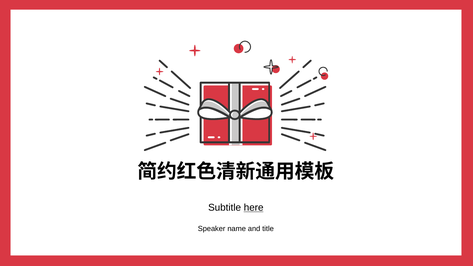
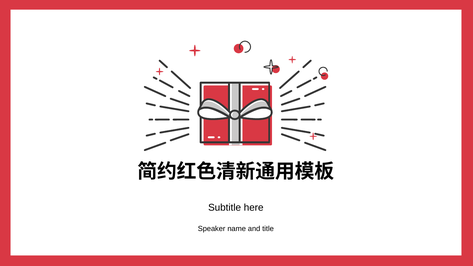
here underline: present -> none
